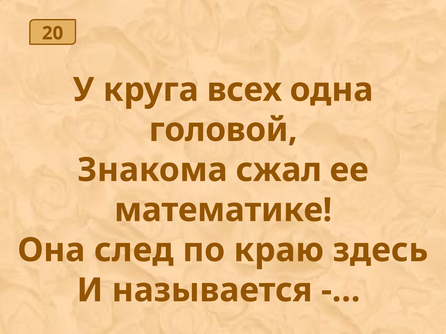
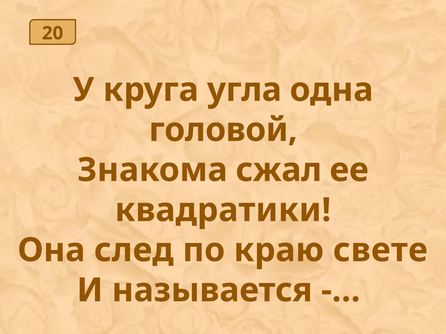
всех: всех -> угла
математике: математике -> квадратики
здесь: здесь -> свете
